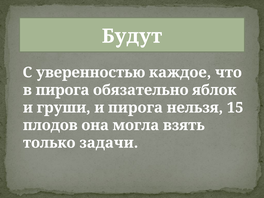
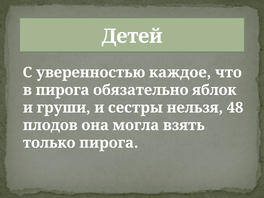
Будут: Будут -> Детей
и пирога: пирога -> сестры
15: 15 -> 48
только задачи: задачи -> пирога
